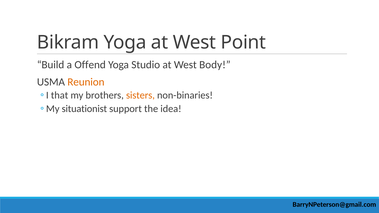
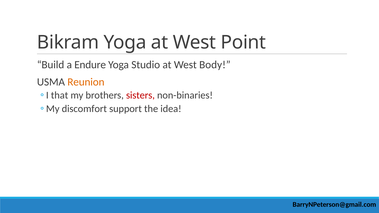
Offend: Offend -> Endure
sisters colour: orange -> red
situationist: situationist -> discomfort
